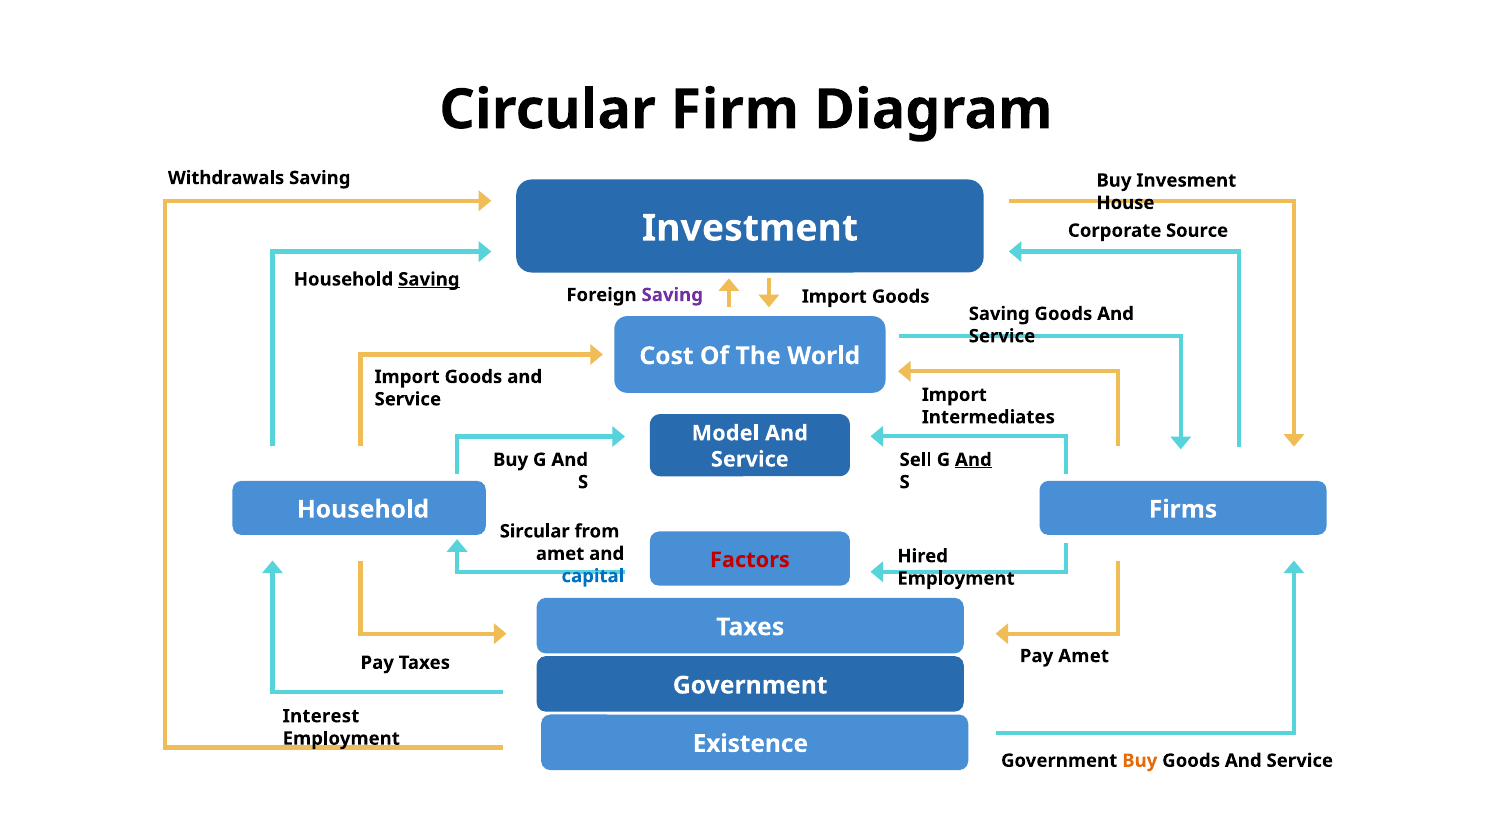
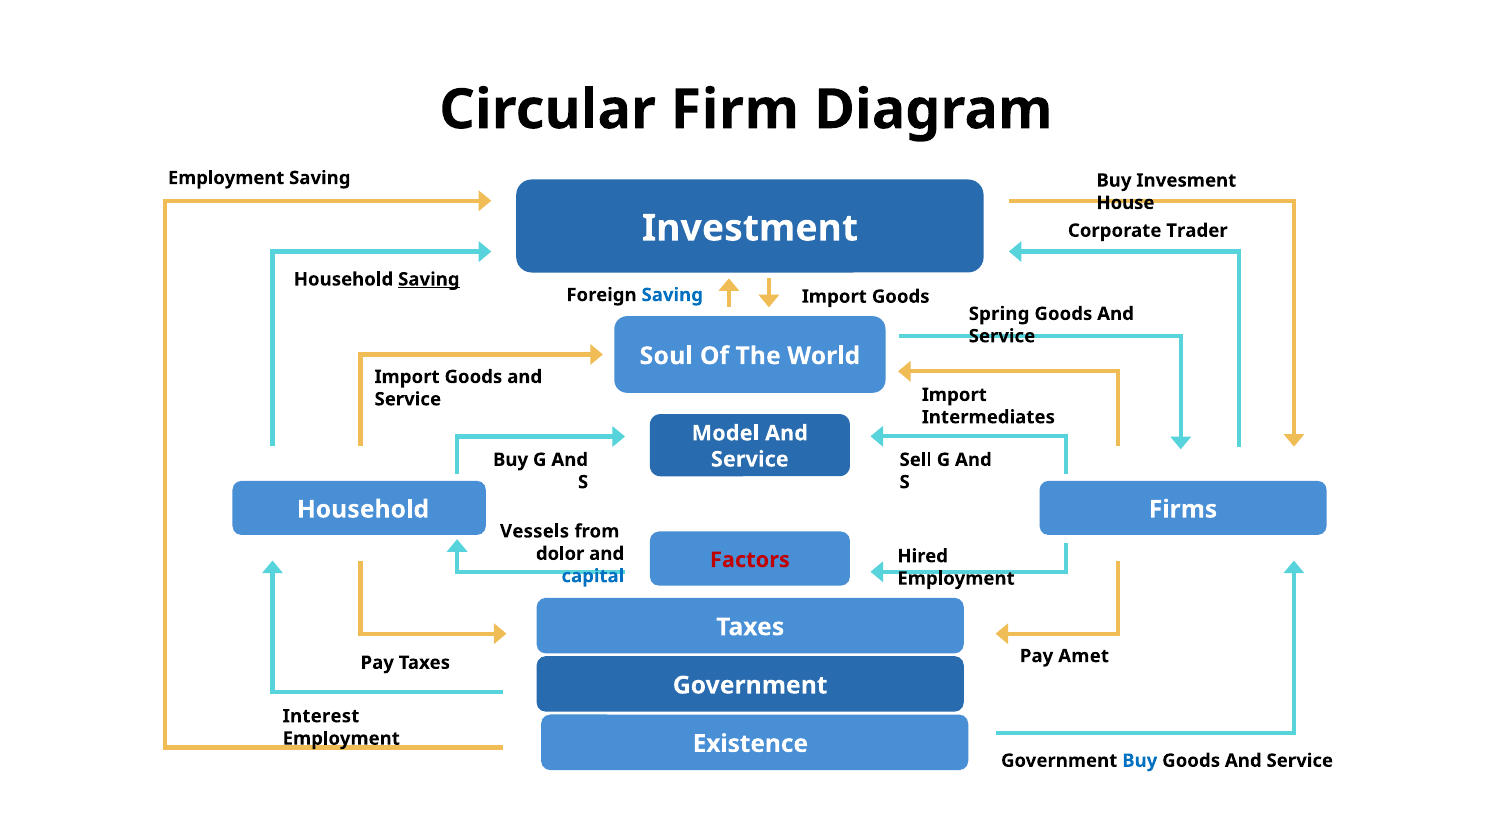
Withdrawals at (226, 178): Withdrawals -> Employment
Source: Source -> Trader
Saving at (672, 295) colour: purple -> blue
Saving at (999, 314): Saving -> Spring
Cost: Cost -> Soul
And at (973, 460) underline: present -> none
Sircular: Sircular -> Vessels
amet at (560, 554): amet -> dolor
Buy at (1140, 761) colour: orange -> blue
